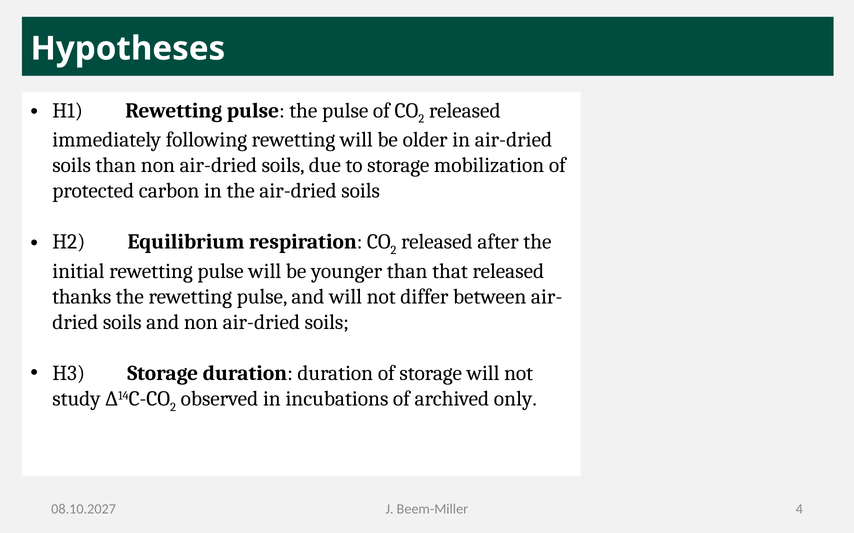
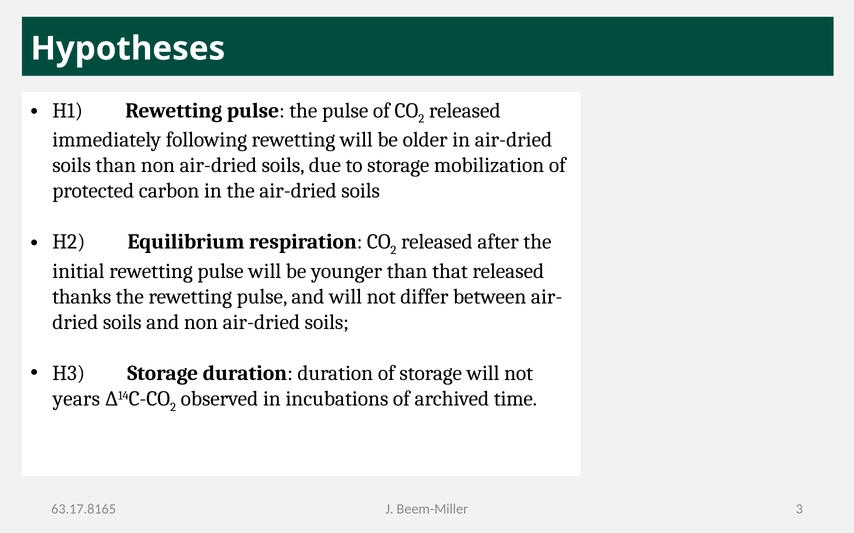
study: study -> years
only: only -> time
4: 4 -> 3
08.10.2027: 08.10.2027 -> 63.17.8165
